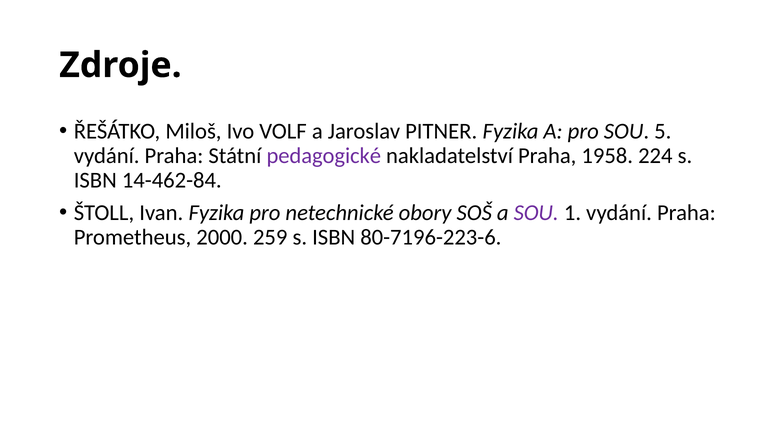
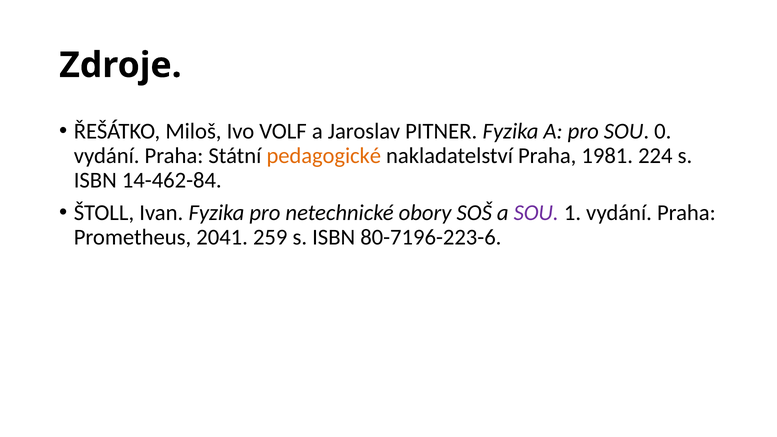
5: 5 -> 0
pedagogické colour: purple -> orange
1958: 1958 -> 1981
2000: 2000 -> 2041
